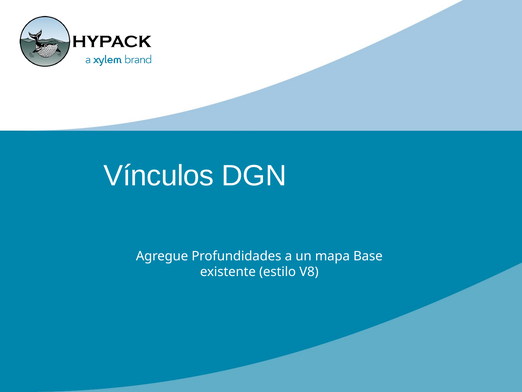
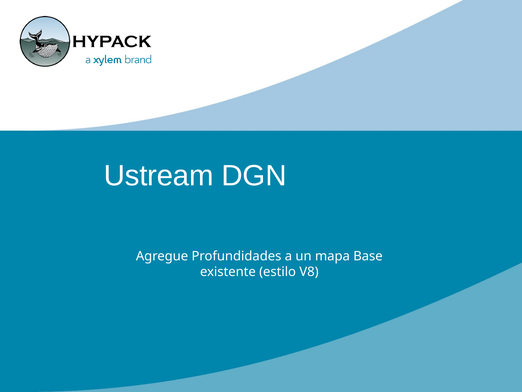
Vínculos: Vínculos -> Ustream
